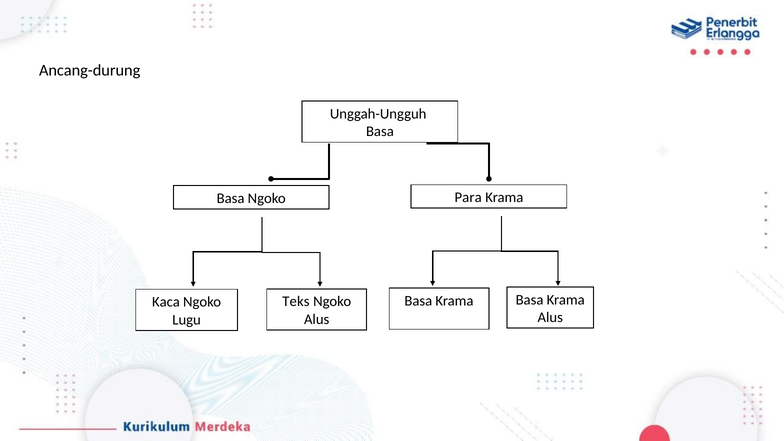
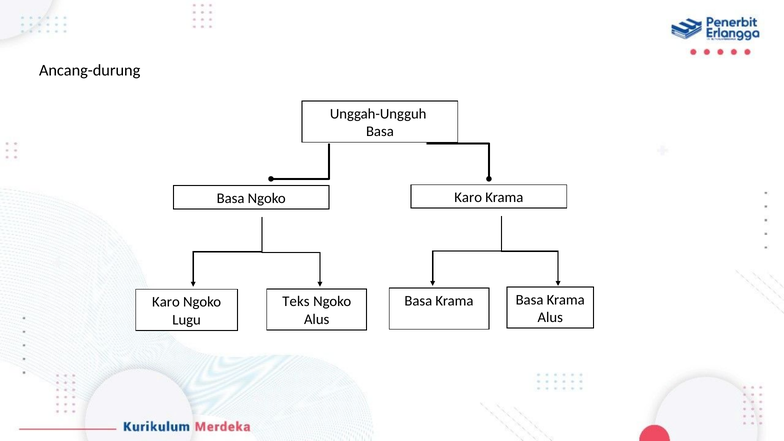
Ngoko Para: Para -> Karo
Kaca at (166, 302): Kaca -> Karo
